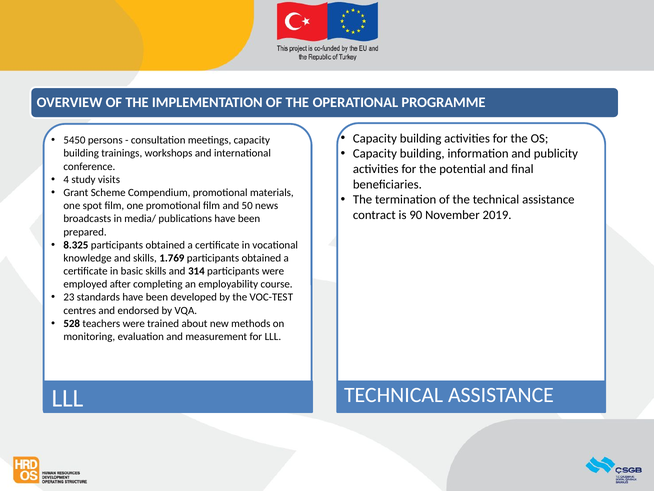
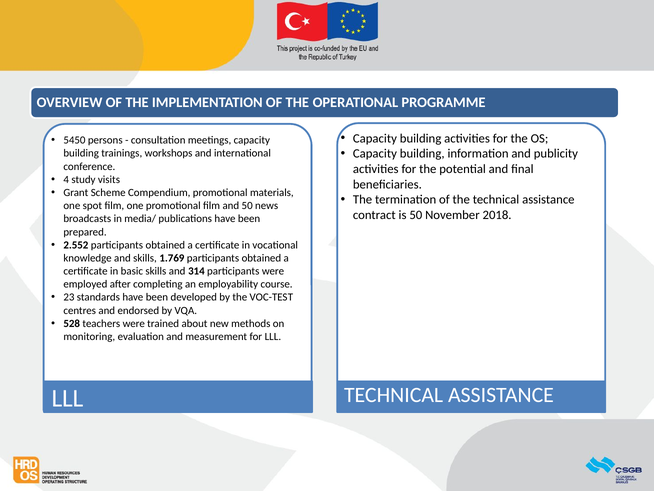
is 90: 90 -> 50
2019: 2019 -> 2018
8.325: 8.325 -> 2.552
